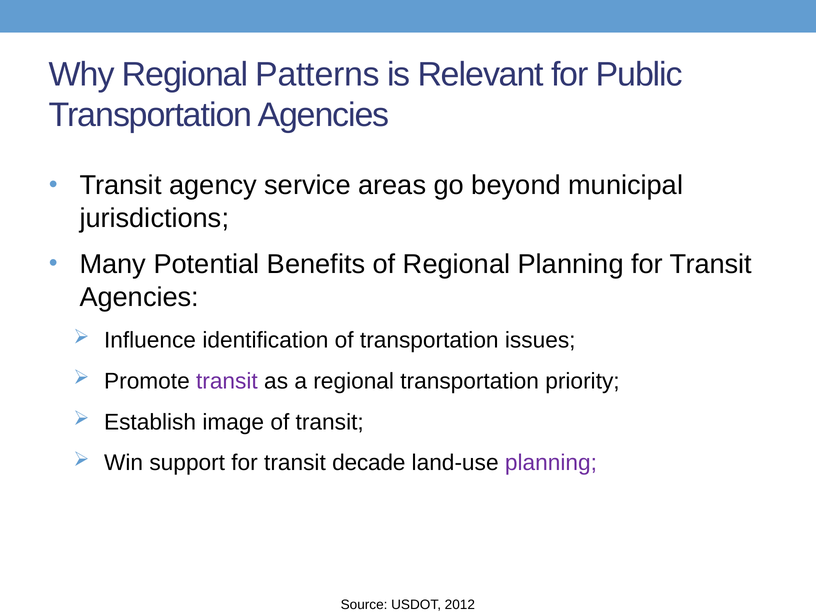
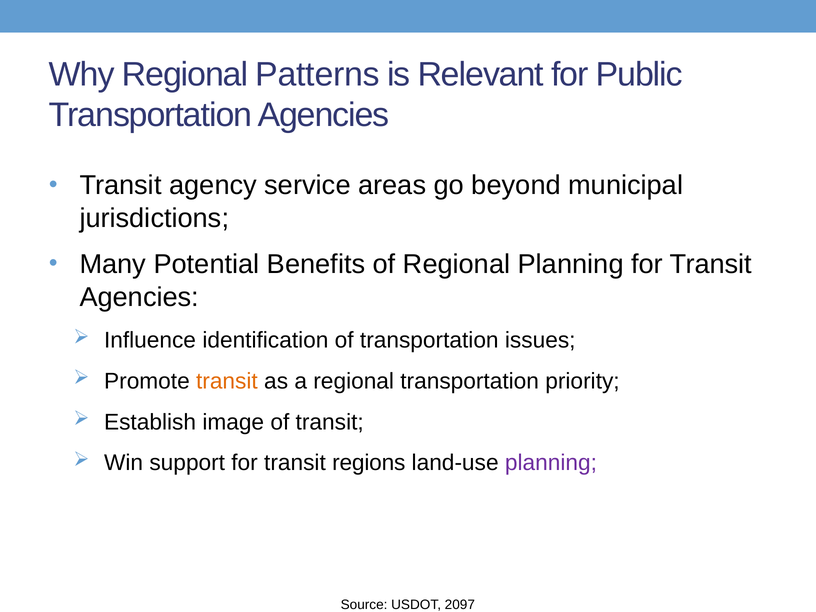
transit at (227, 381) colour: purple -> orange
decade: decade -> regions
2012: 2012 -> 2097
